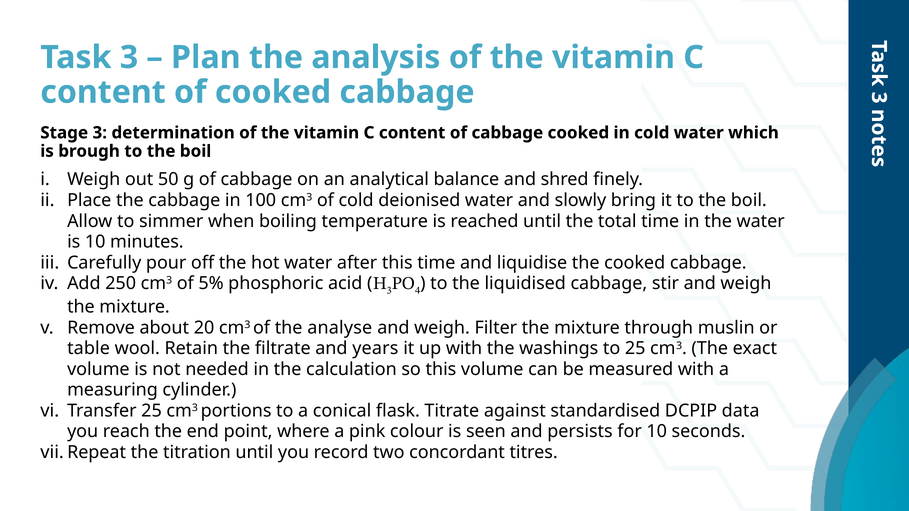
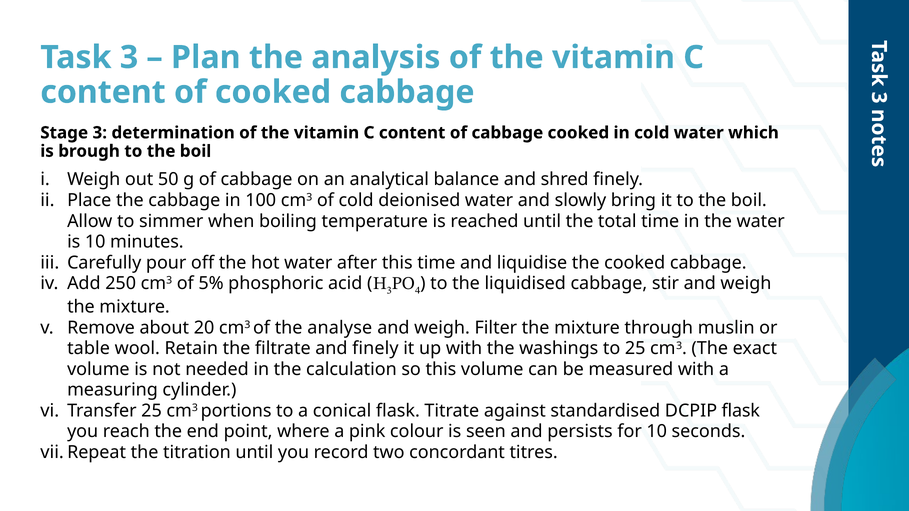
and years: years -> finely
DCPIP data: data -> flask
